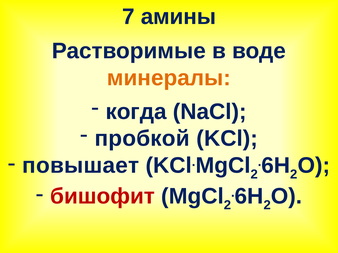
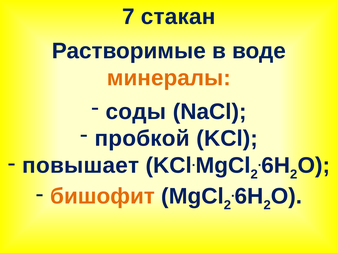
амины: амины -> стакан
когда: когда -> соды
бишофит colour: red -> orange
